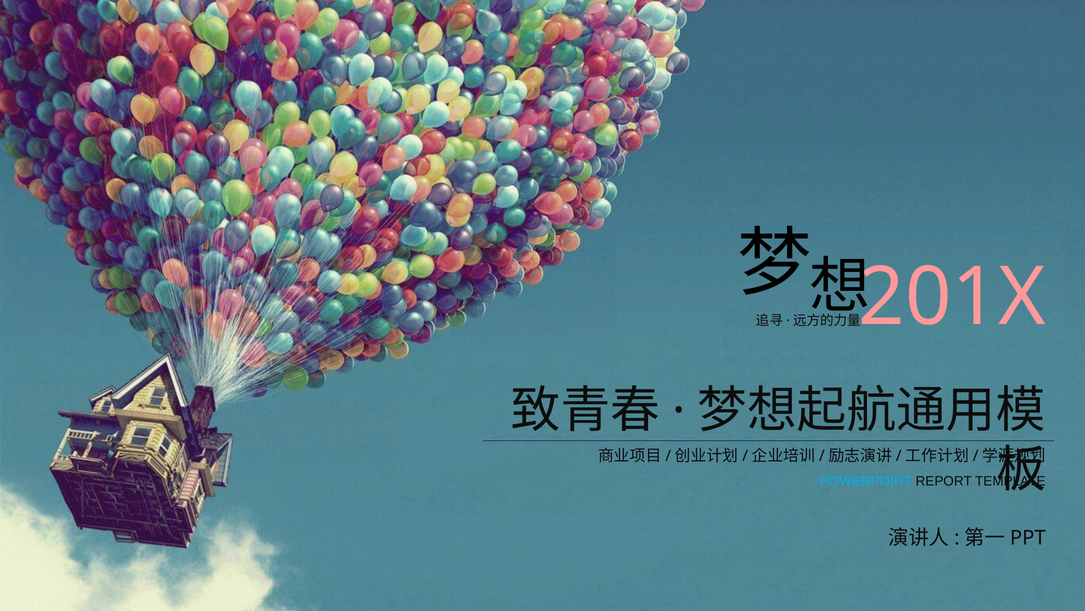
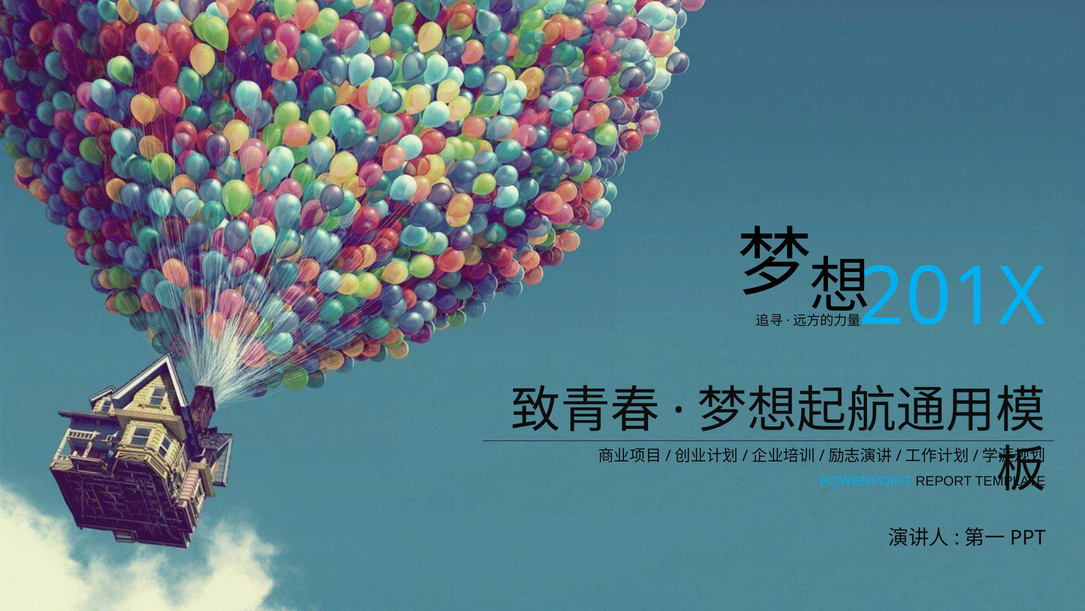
201X colour: pink -> light blue
